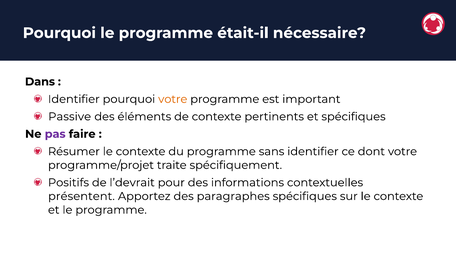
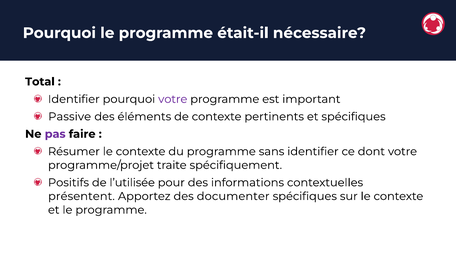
Dans: Dans -> Total
votre at (173, 99) colour: orange -> purple
l’devrait: l’devrait -> l’utilisée
paragraphes: paragraphes -> documenter
